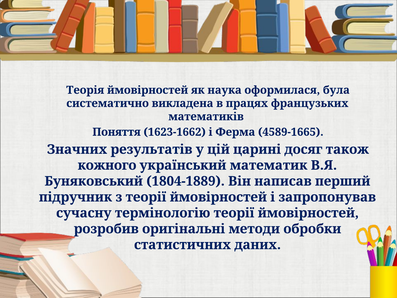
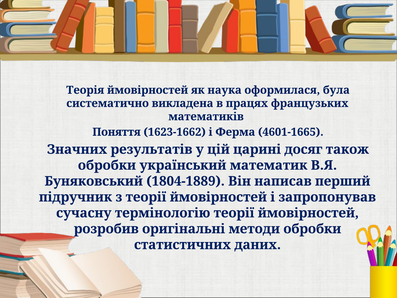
4589-1665: 4589-1665 -> 4601-1665
кожного at (107, 165): кожного -> обробки
